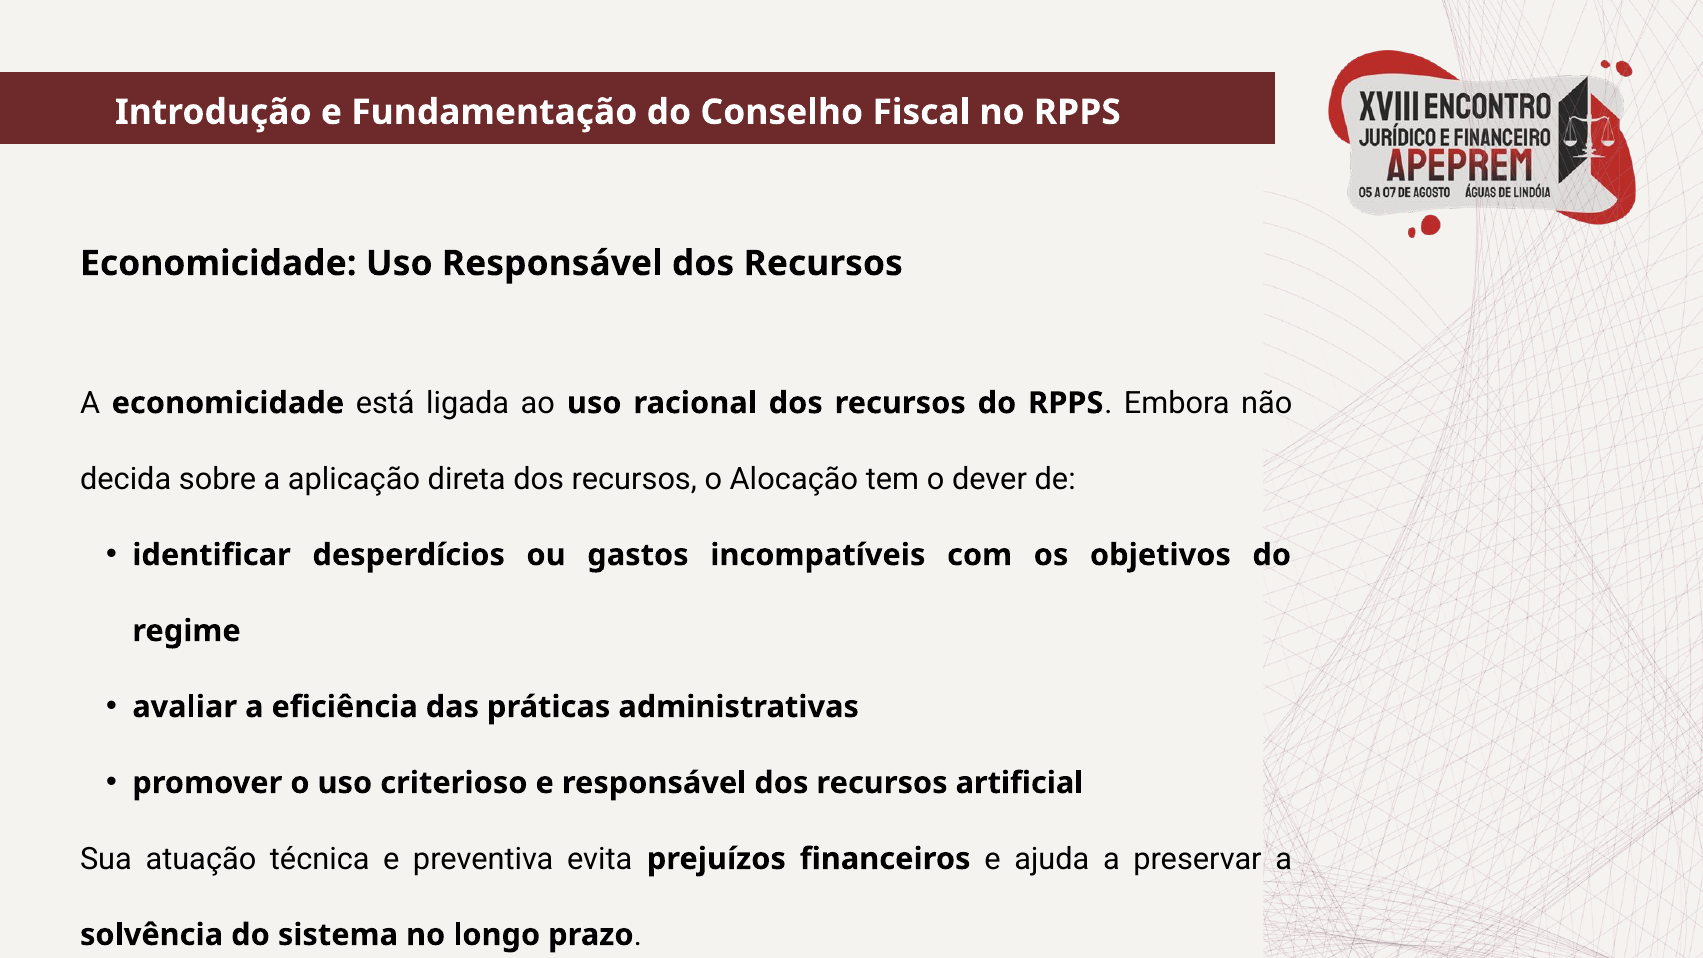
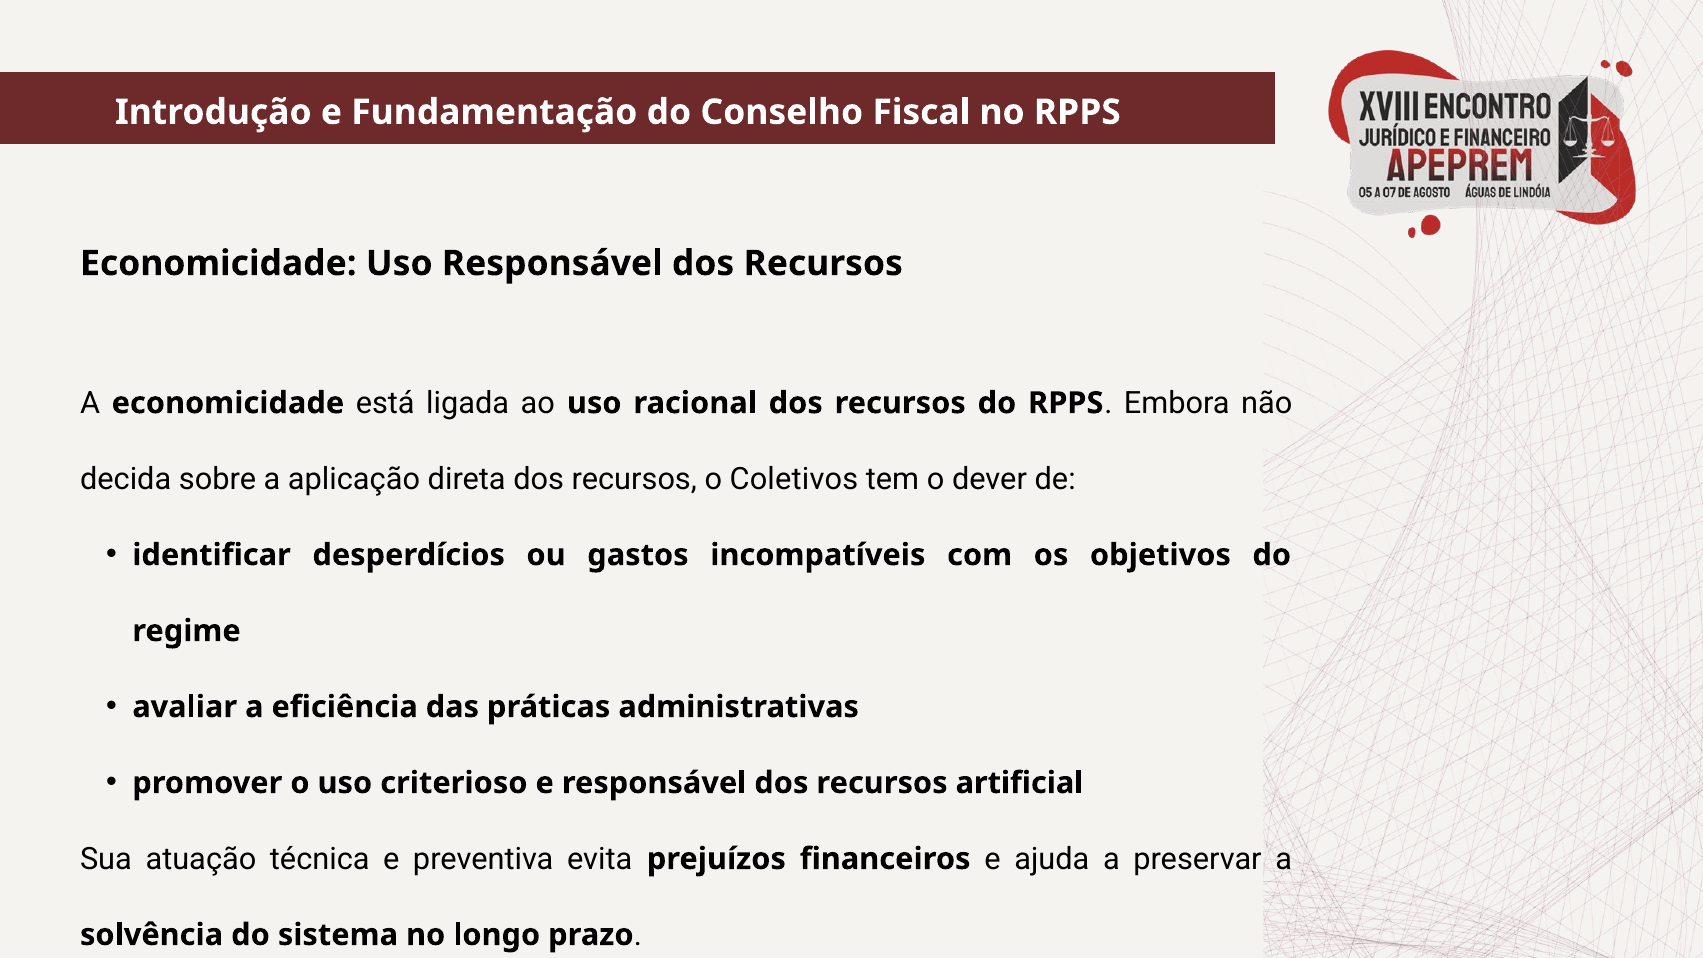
Alocação: Alocação -> Coletivos
